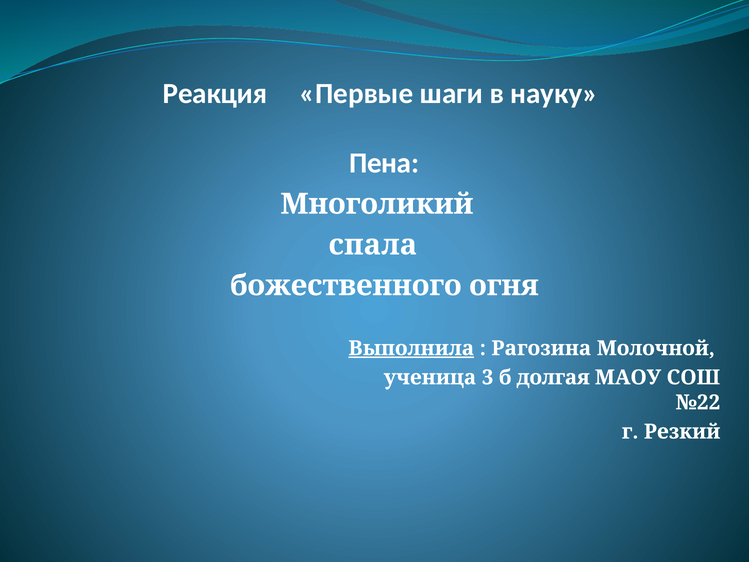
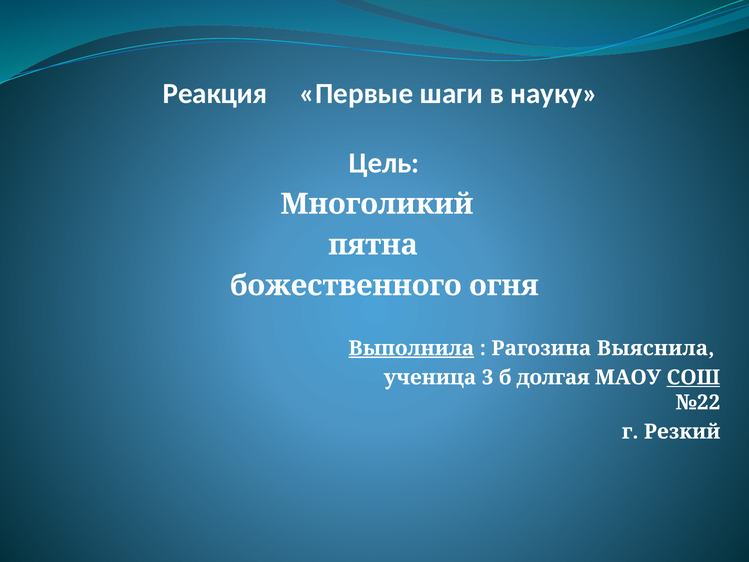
Пена: Пена -> Цель
спала: спала -> пятна
Молочной: Молочной -> Выяснила
СОШ underline: none -> present
